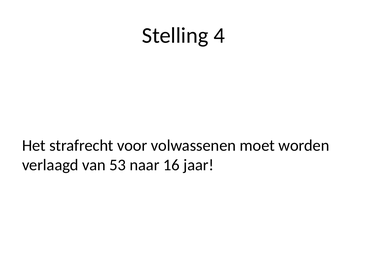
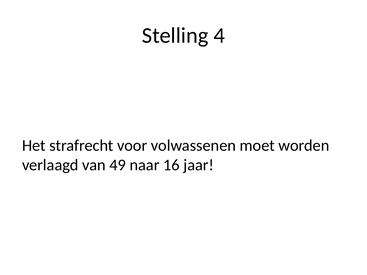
53: 53 -> 49
